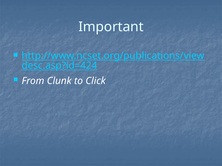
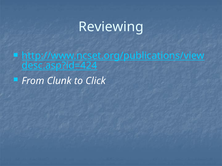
Important: Important -> Reviewing
